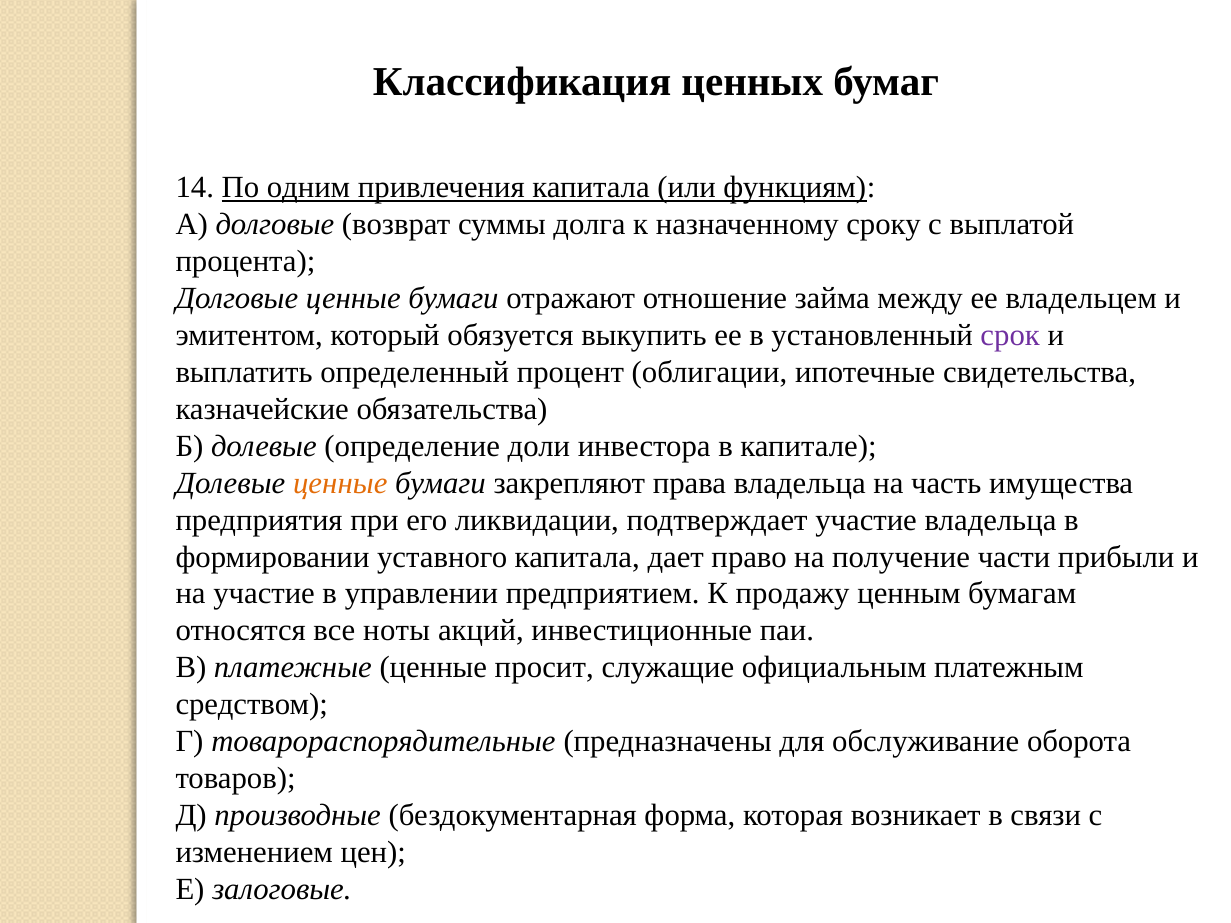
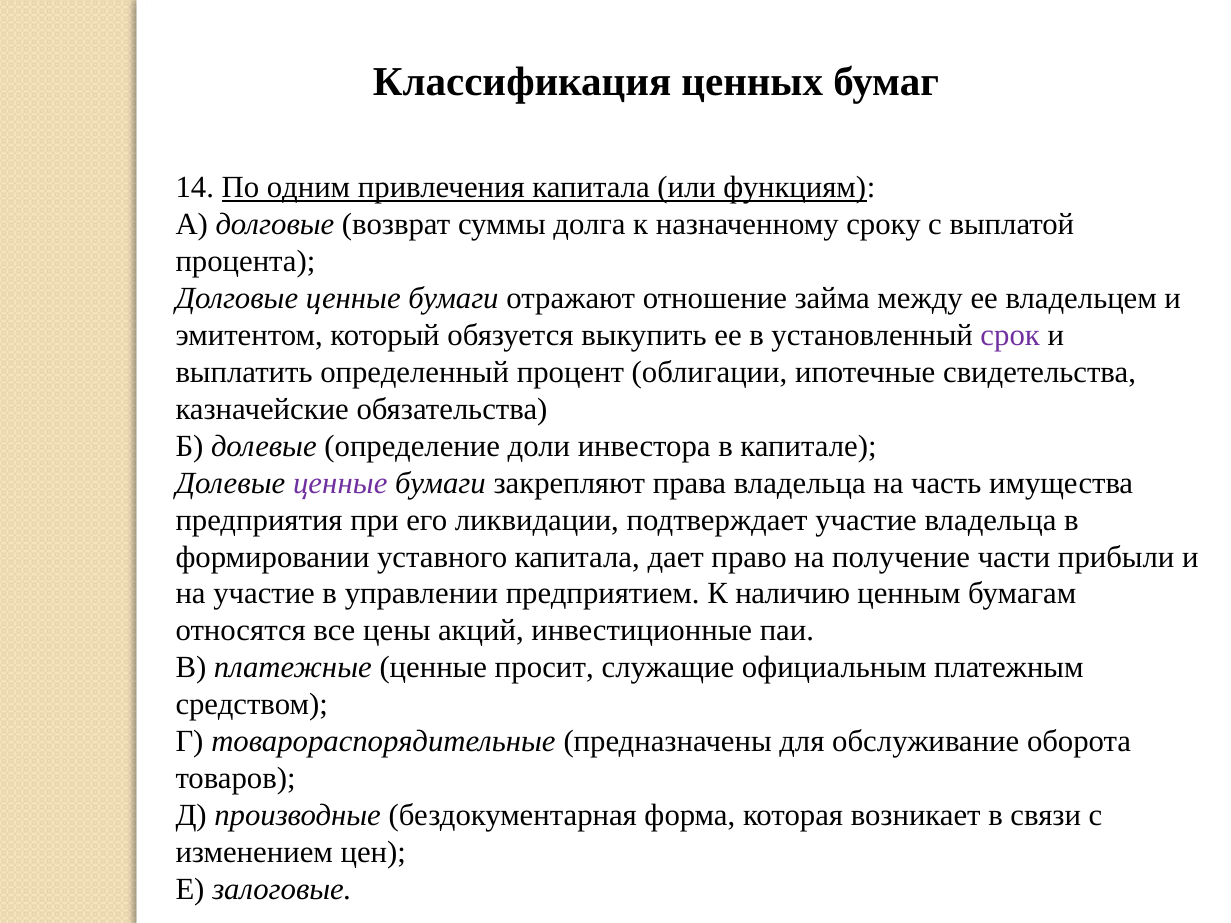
ценные at (340, 483) colour: orange -> purple
продажу: продажу -> наличию
ноты: ноты -> цены
